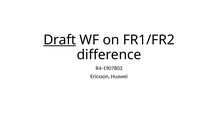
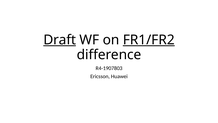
FR1/FR2 underline: none -> present
